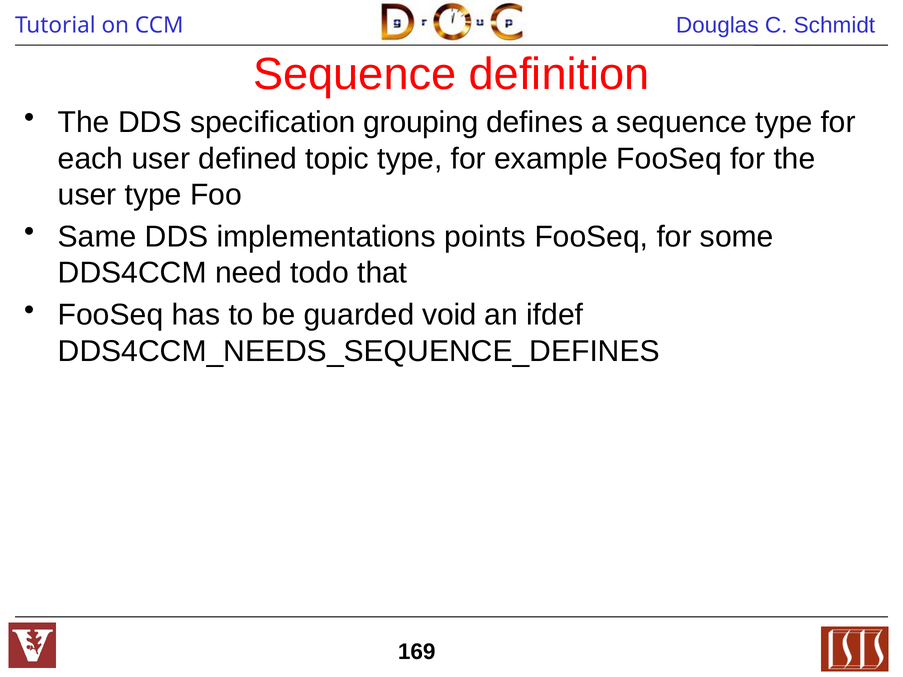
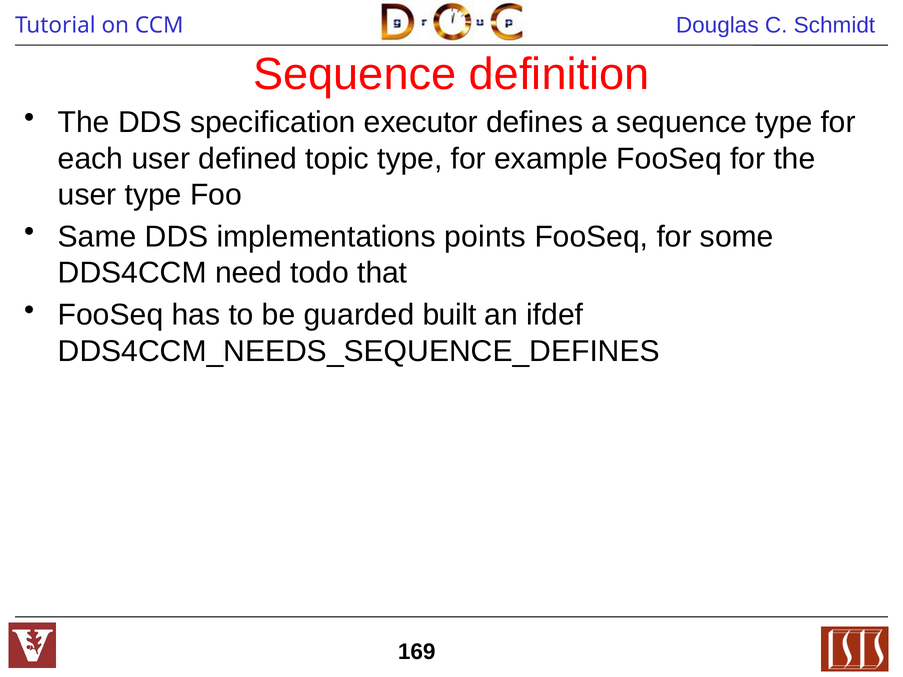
grouping: grouping -> executor
void: void -> built
